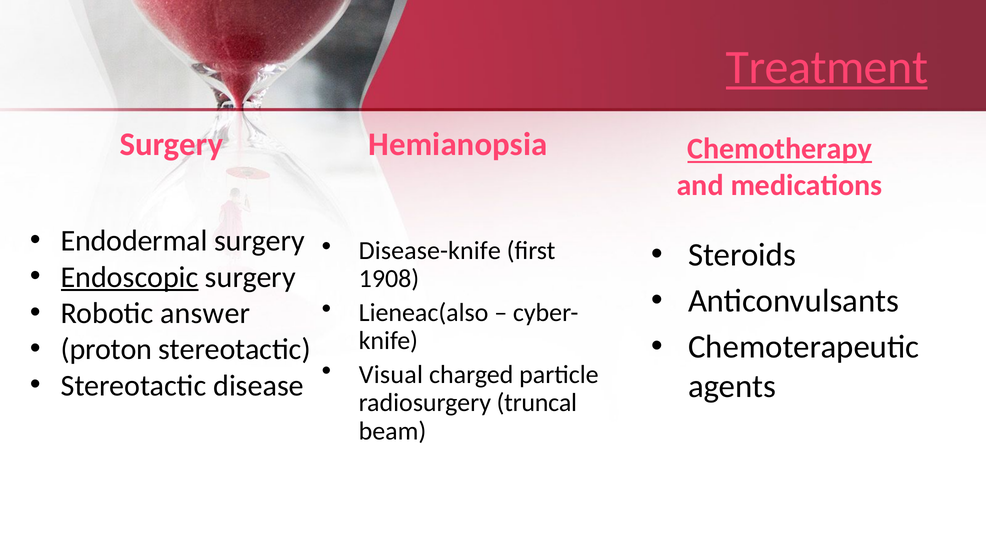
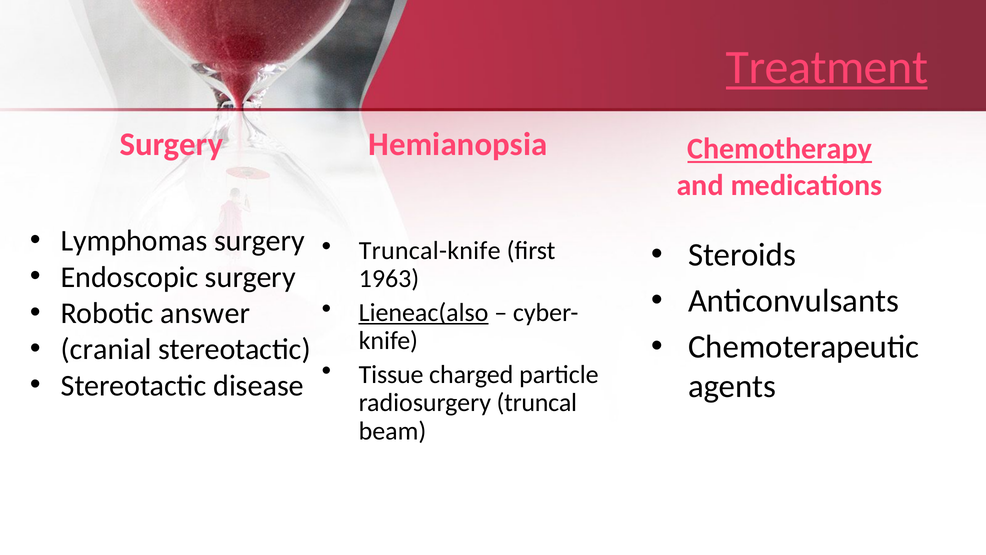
Endodermal: Endodermal -> Lymphomas
Disease-knife: Disease-knife -> Truncal-knife
Endoscopic underline: present -> none
1908: 1908 -> 1963
Lieneac(also underline: none -> present
proton: proton -> cranial
Visual: Visual -> Tissue
